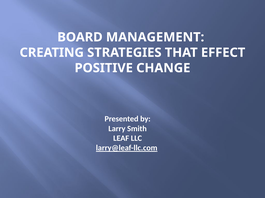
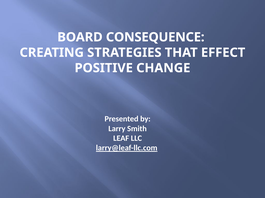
MANAGEMENT: MANAGEMENT -> CONSEQUENCE
